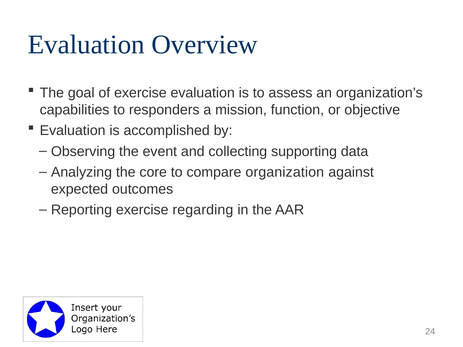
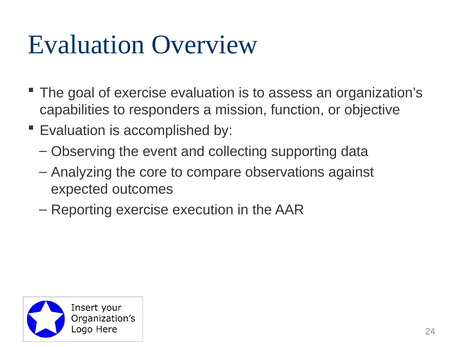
organization: organization -> observations
regarding: regarding -> execution
